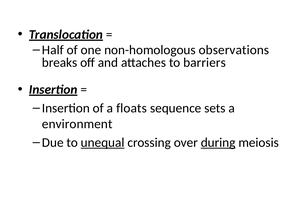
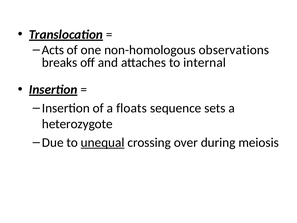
Half: Half -> Acts
barriers: barriers -> internal
environment: environment -> heterozygote
during underline: present -> none
